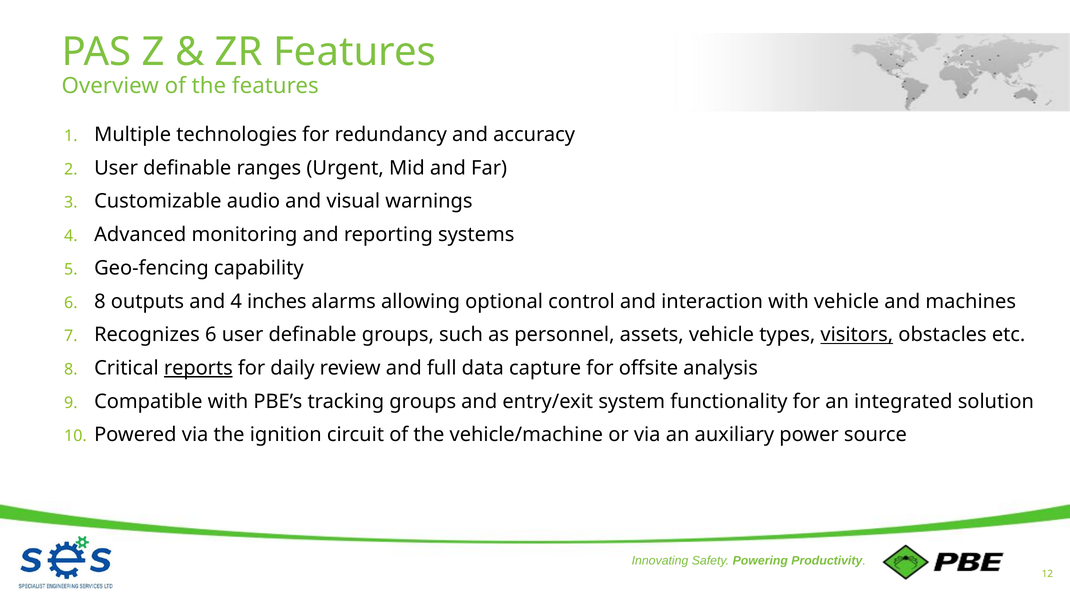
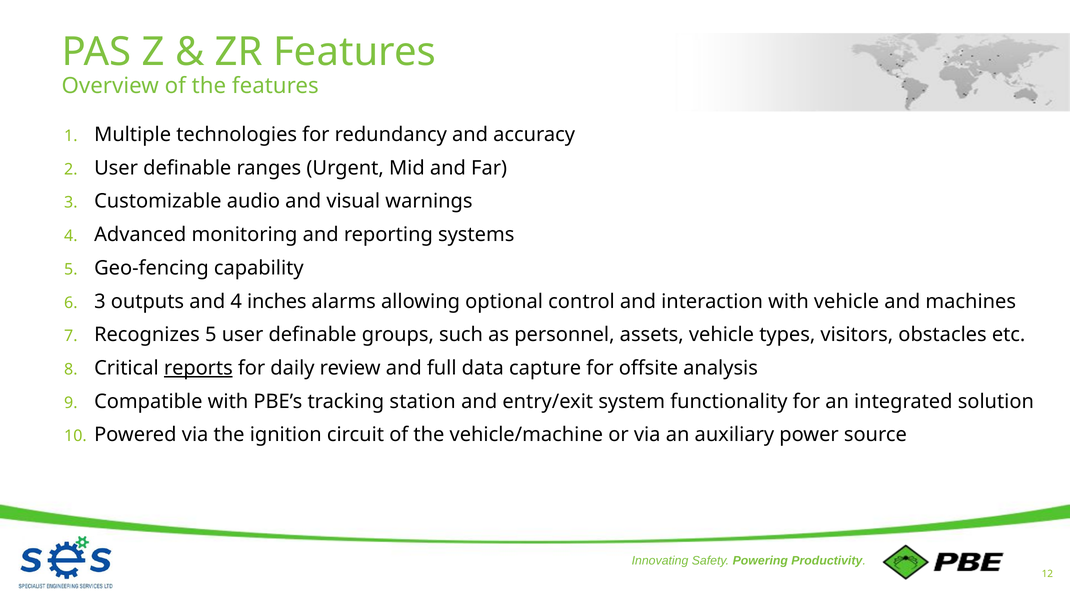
8 at (100, 301): 8 -> 3
Recognizes 6: 6 -> 5
visitors underline: present -> none
tracking groups: groups -> station
